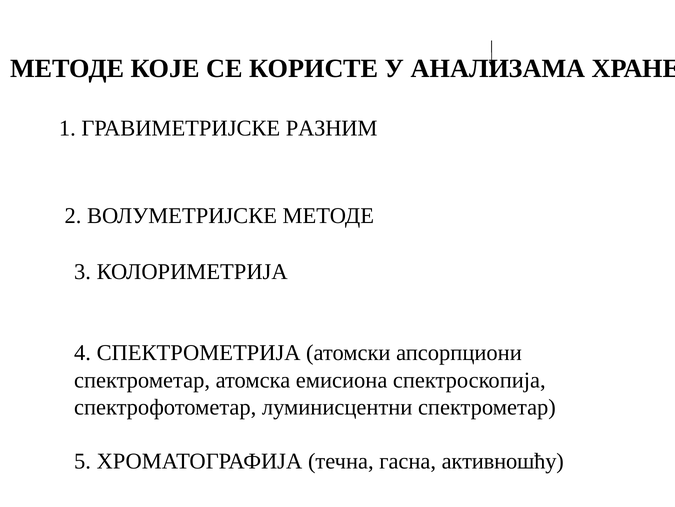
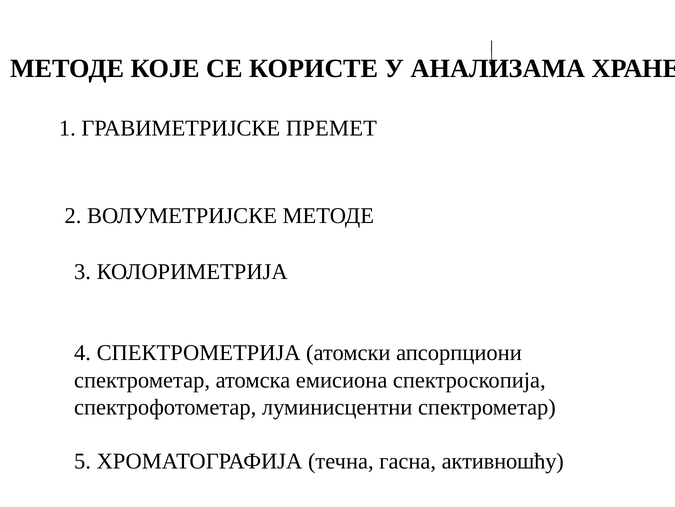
РАЗНИМ: РАЗНИМ -> ПРЕМЕТ
